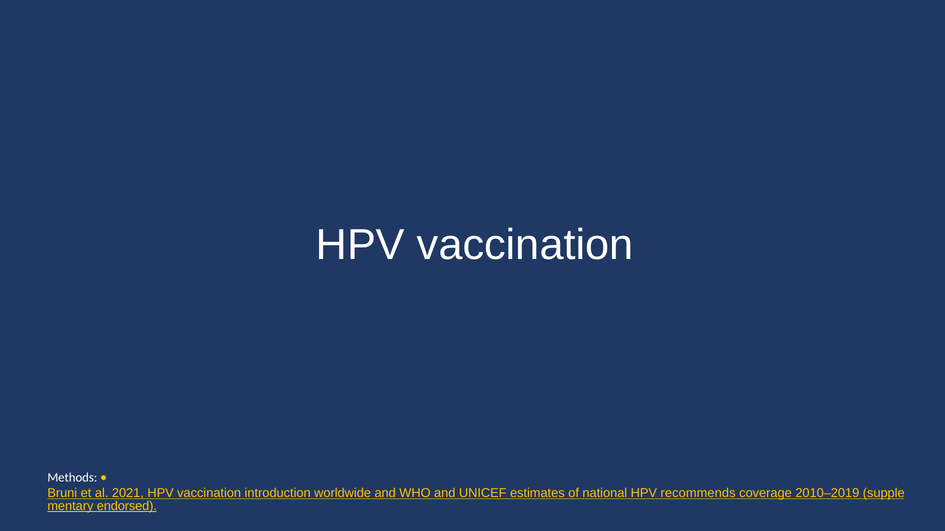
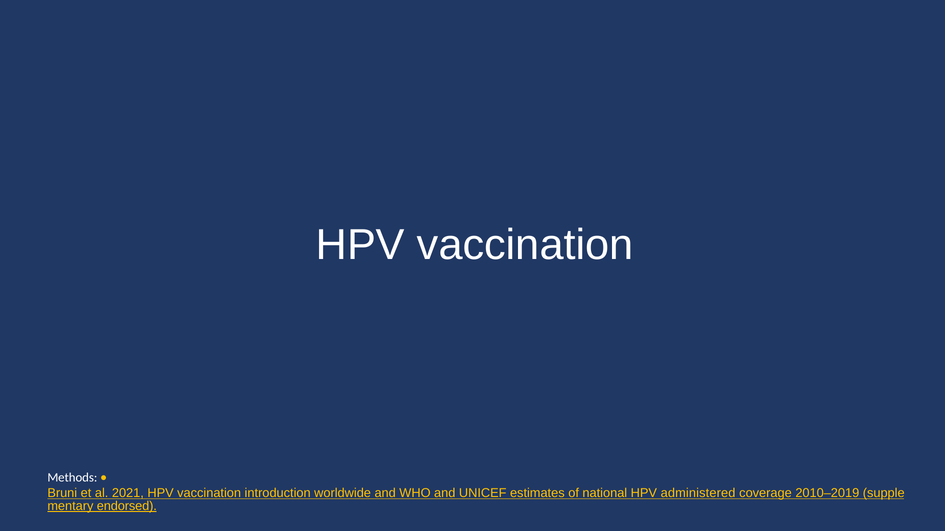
recommends: recommends -> administered
